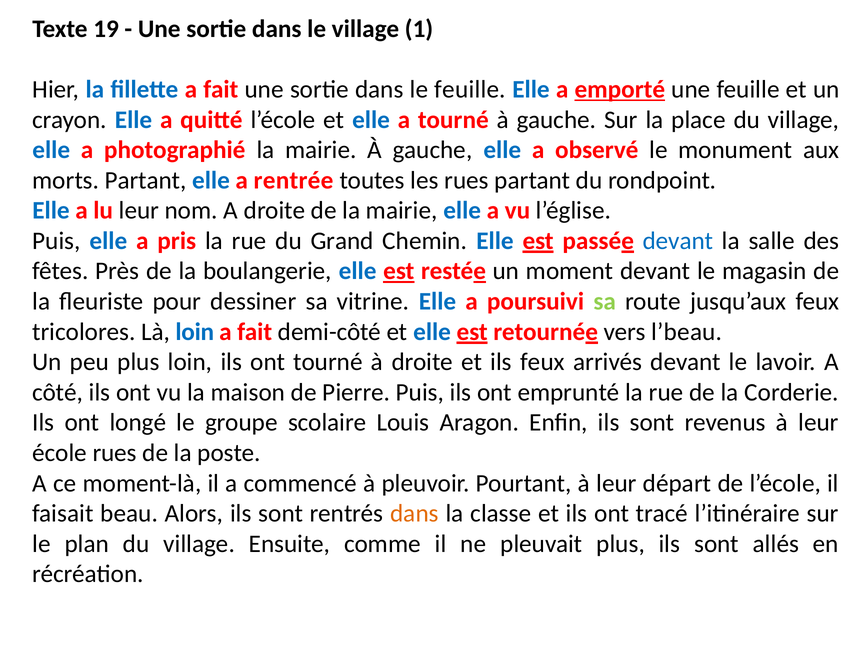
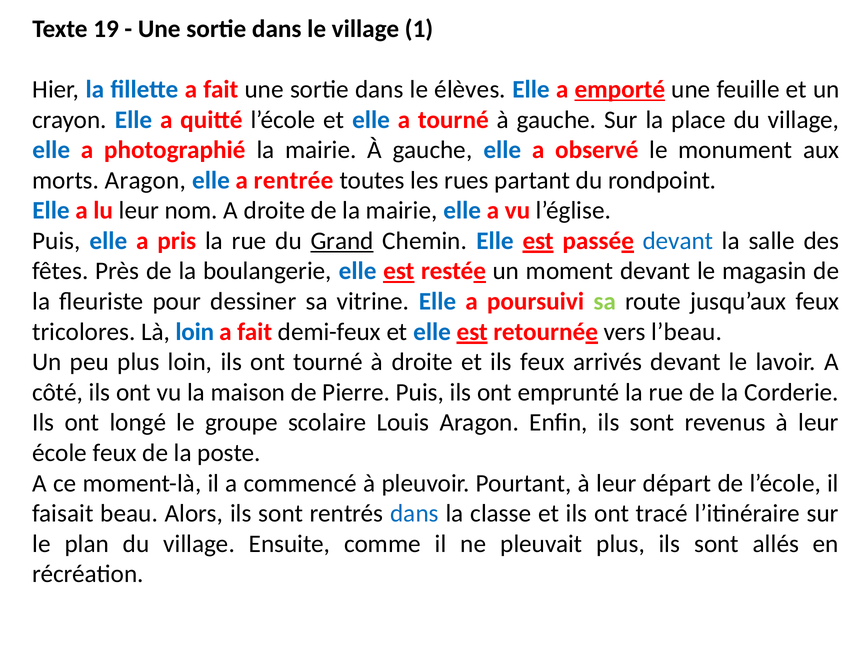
le feuille: feuille -> élèves
morts Partant: Partant -> Aragon
Grand underline: none -> present
demi-côté: demi-côté -> demi-feux
école rues: rues -> feux
dans at (414, 513) colour: orange -> blue
